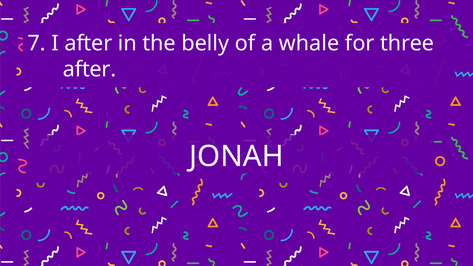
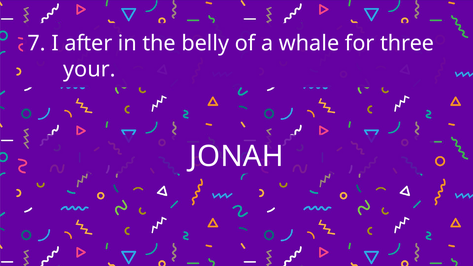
after at (90, 69): after -> your
